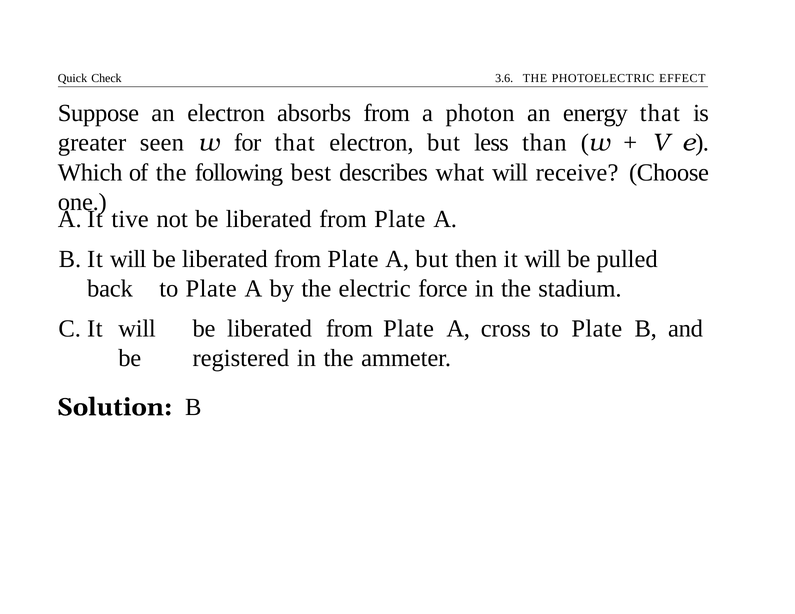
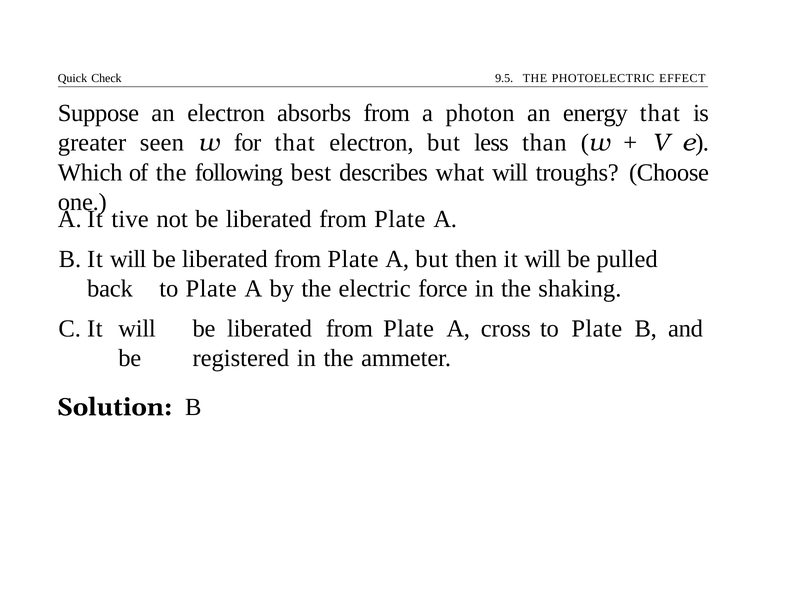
3.6: 3.6 -> 9.5
receive: receive -> troughs
stadium: stadium -> shaking
